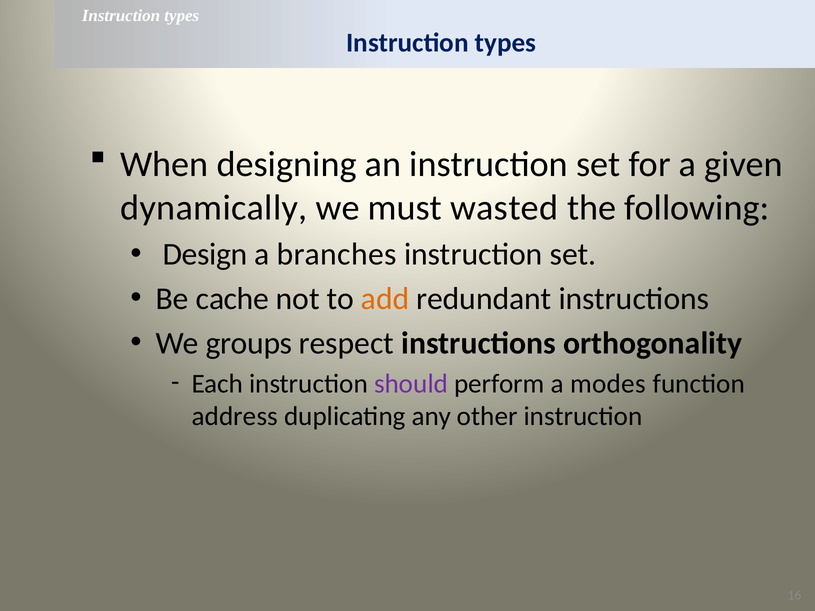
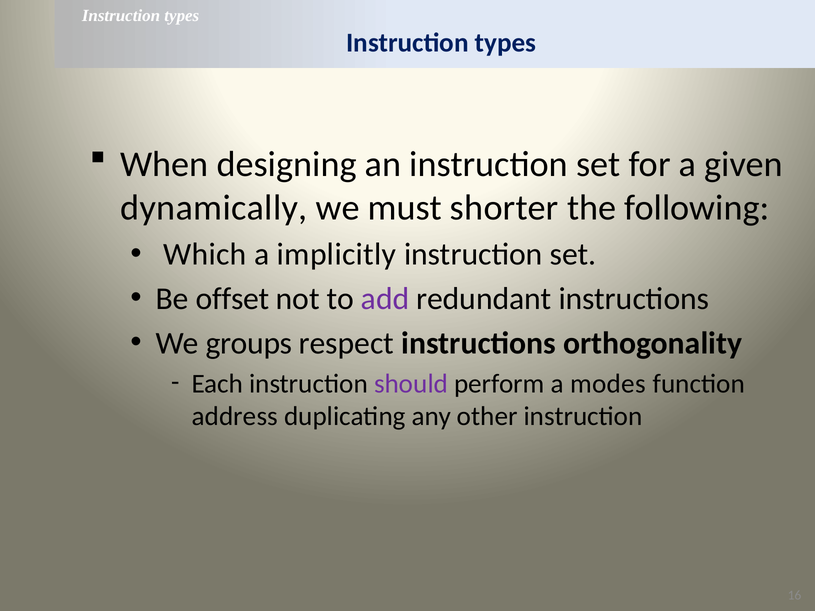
wasted: wasted -> shorter
Design: Design -> Which
branches: branches -> implicitly
cache: cache -> offset
add colour: orange -> purple
